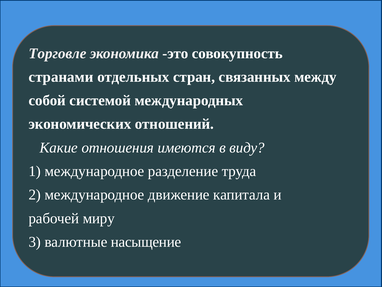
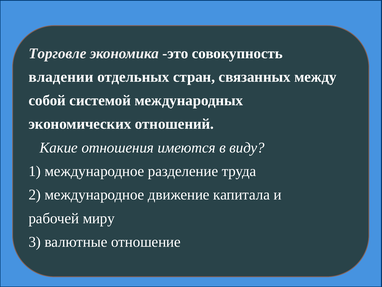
странами: странами -> владении
насыщение: насыщение -> отношение
